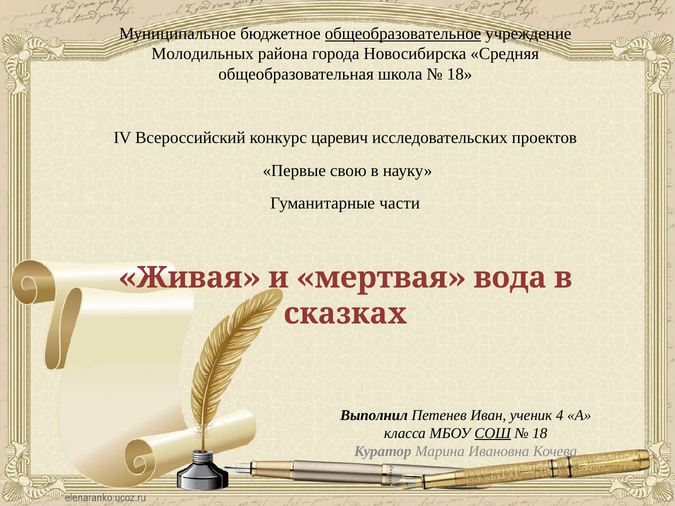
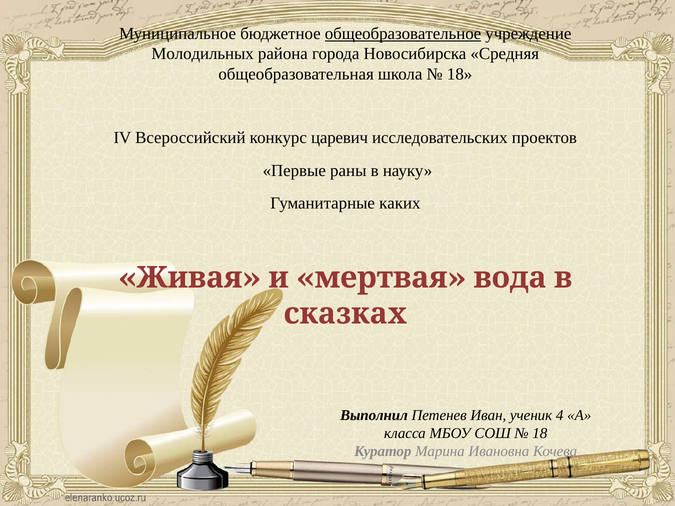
свою: свою -> раны
части: части -> каких
СОШ underline: present -> none
